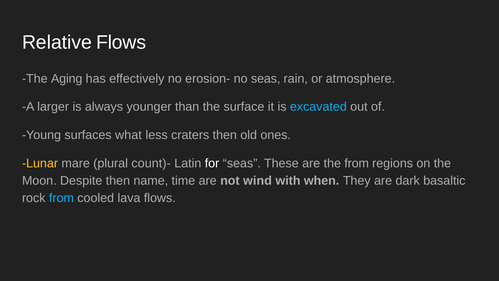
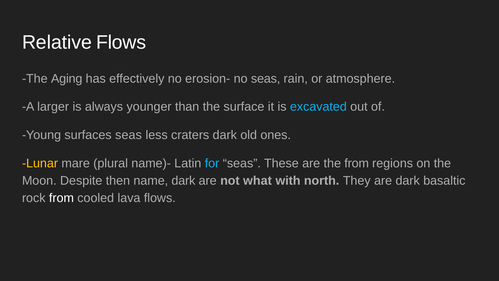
surfaces what: what -> seas
craters then: then -> dark
count)-: count)- -> name)-
for colour: white -> light blue
name time: time -> dark
wind: wind -> what
when: when -> north
from at (61, 198) colour: light blue -> white
